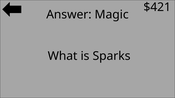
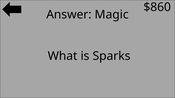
$421: $421 -> $860
